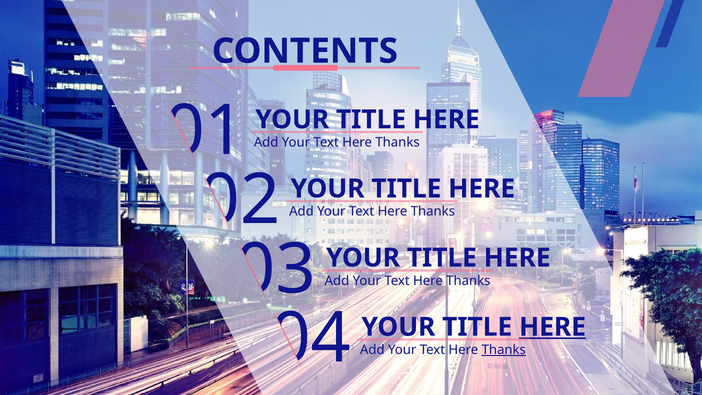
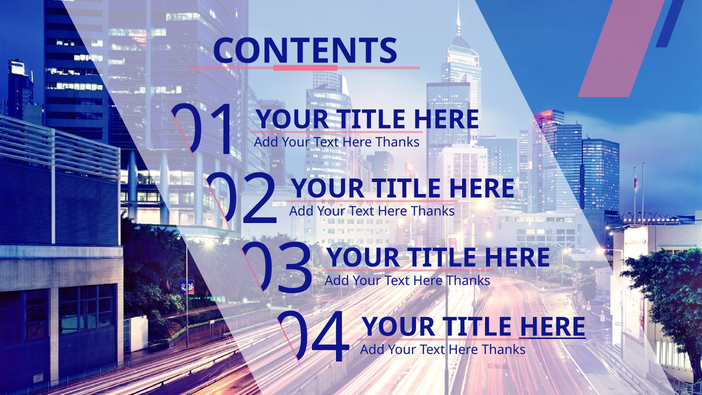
Thanks at (504, 350) underline: present -> none
